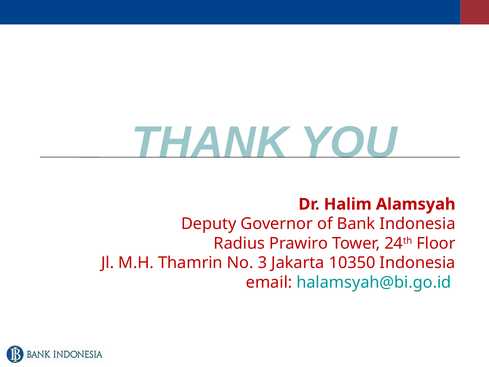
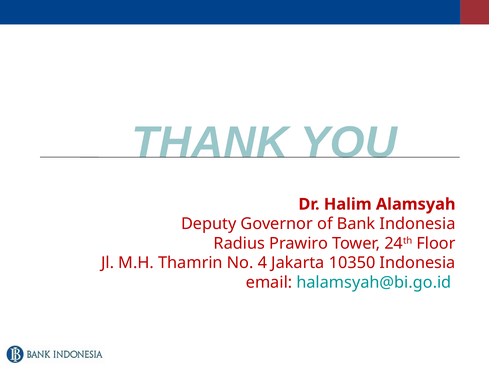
3: 3 -> 4
